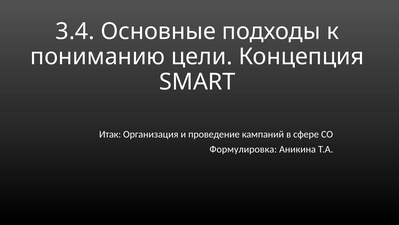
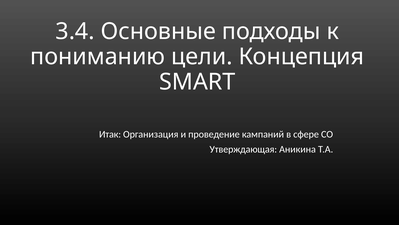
Формулировка: Формулировка -> Утверждающая
